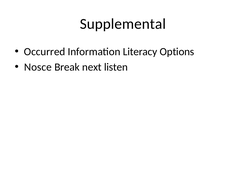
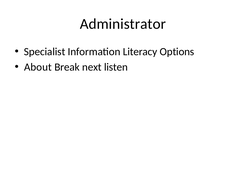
Supplemental: Supplemental -> Administrator
Occurred: Occurred -> Specialist
Nosce: Nosce -> About
